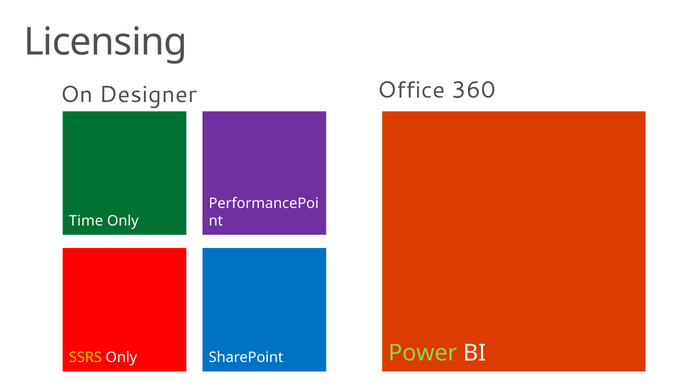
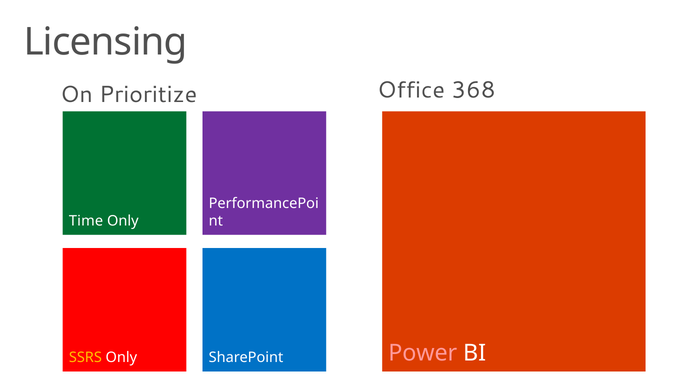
Designer: Designer -> Prioritize
360: 360 -> 368
Power colour: light green -> pink
